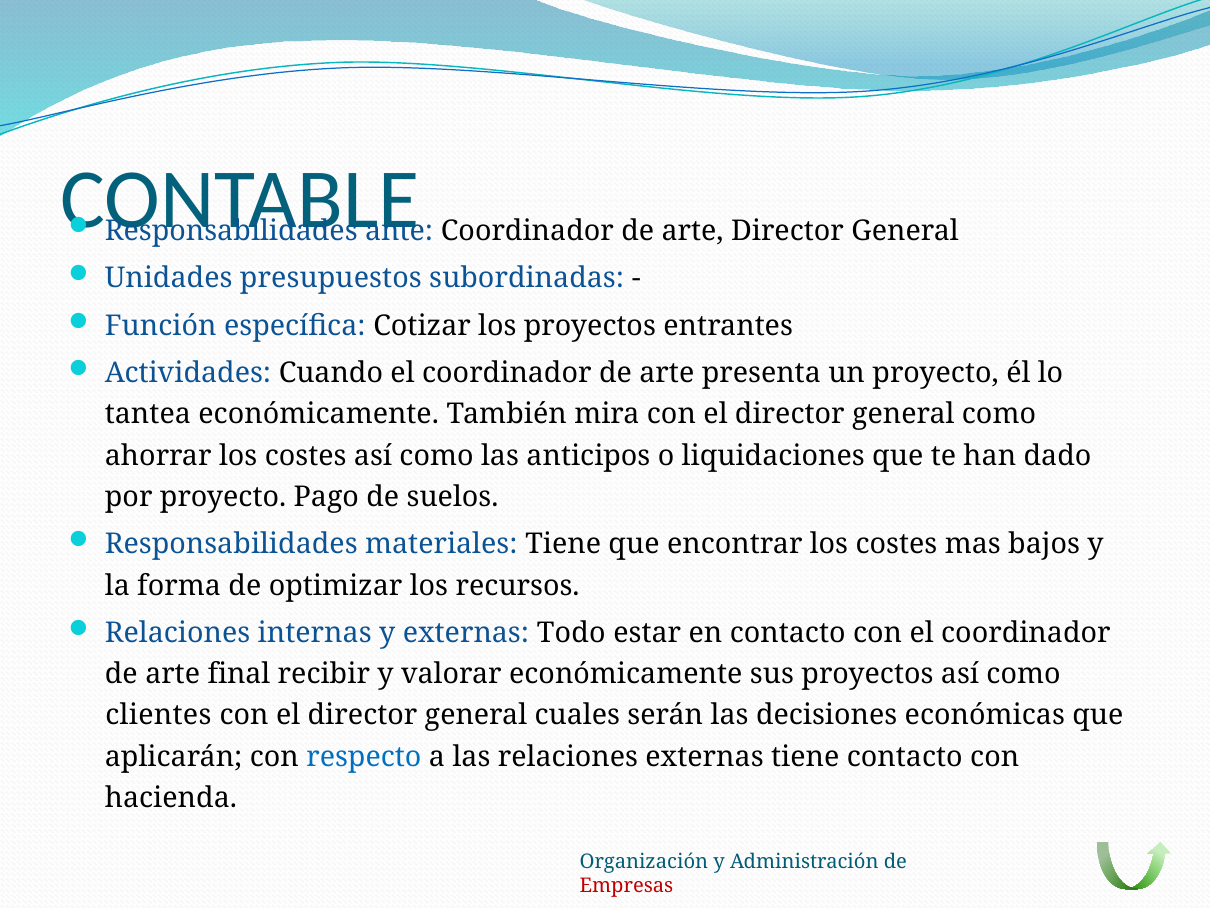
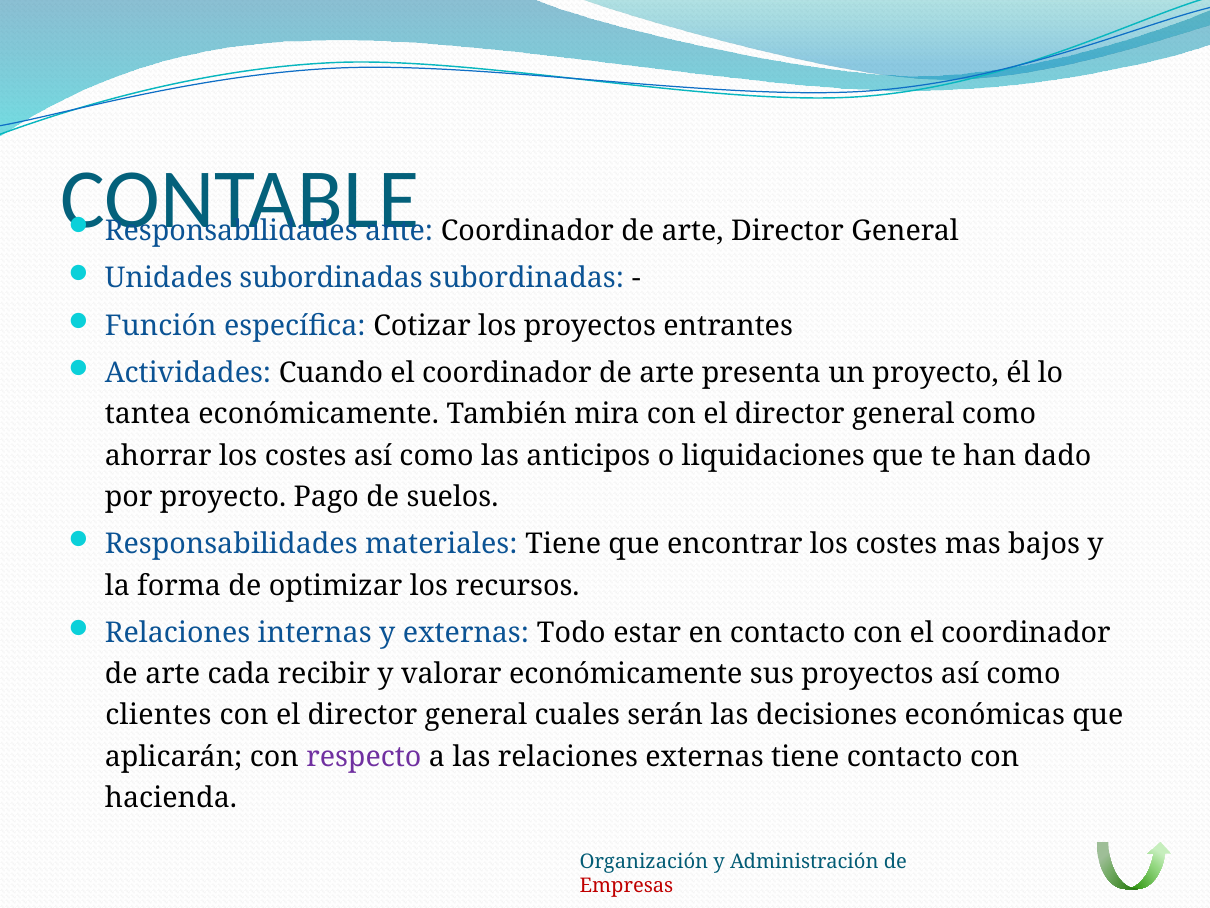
Unidades presupuestos: presupuestos -> subordinadas
final: final -> cada
respecto colour: blue -> purple
